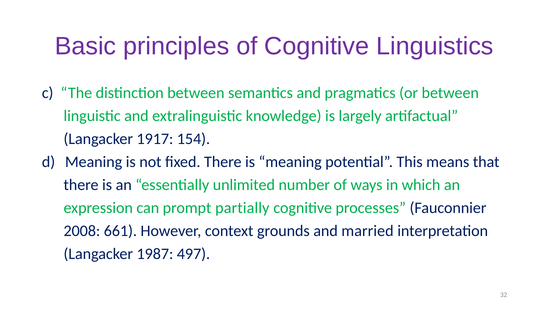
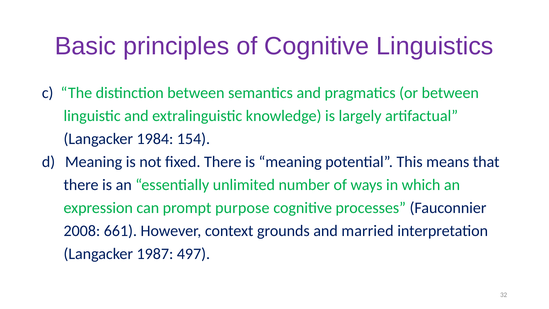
1917: 1917 -> 1984
partially: partially -> purpose
